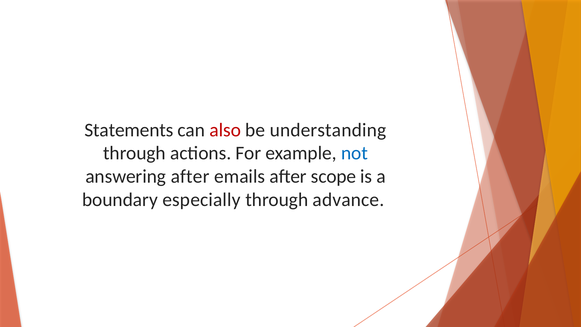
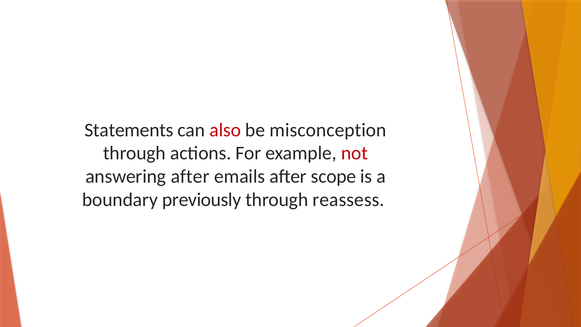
understanding: understanding -> misconception
not colour: blue -> red
especially: especially -> previously
advance: advance -> reassess
